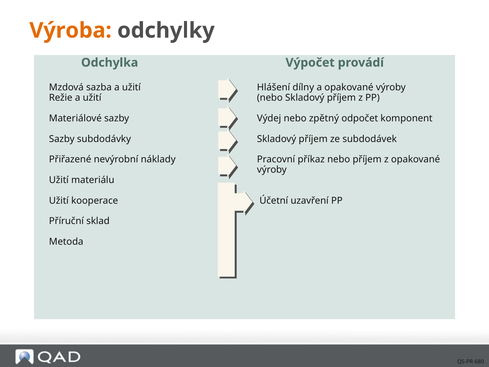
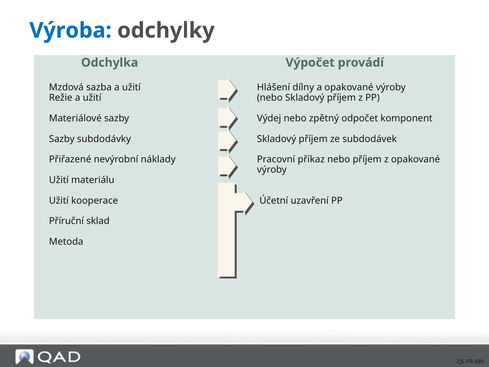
Výroba colour: orange -> blue
